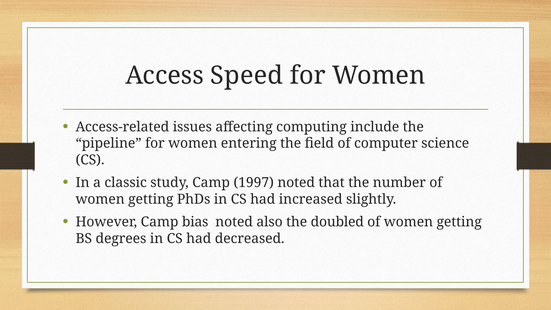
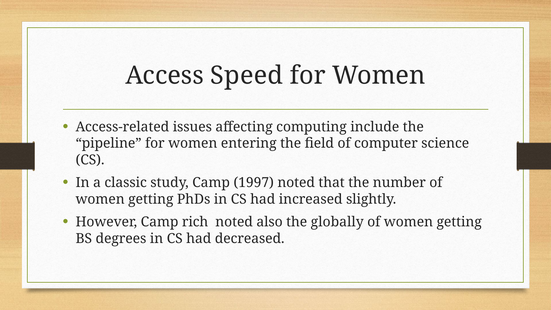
bias: bias -> rich
doubled: doubled -> globally
